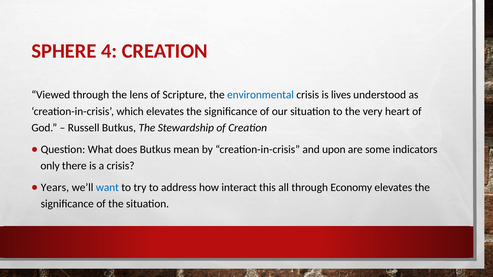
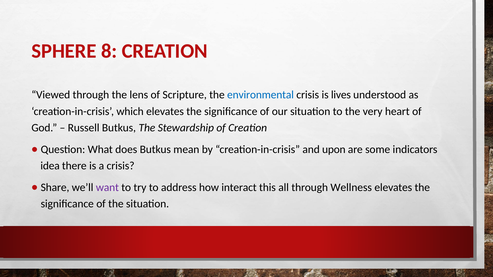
4: 4 -> 8
only: only -> idea
Years: Years -> Share
want colour: blue -> purple
Economy: Economy -> Wellness
